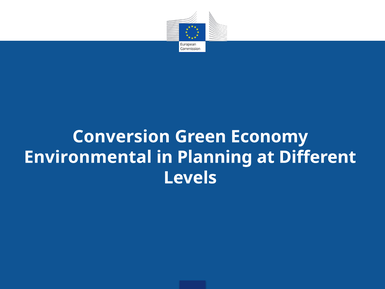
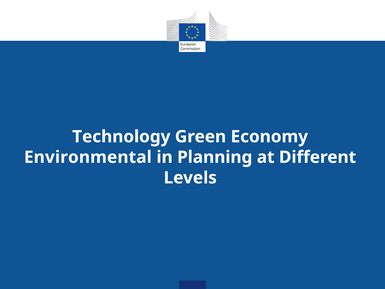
Conversion: Conversion -> Technology
